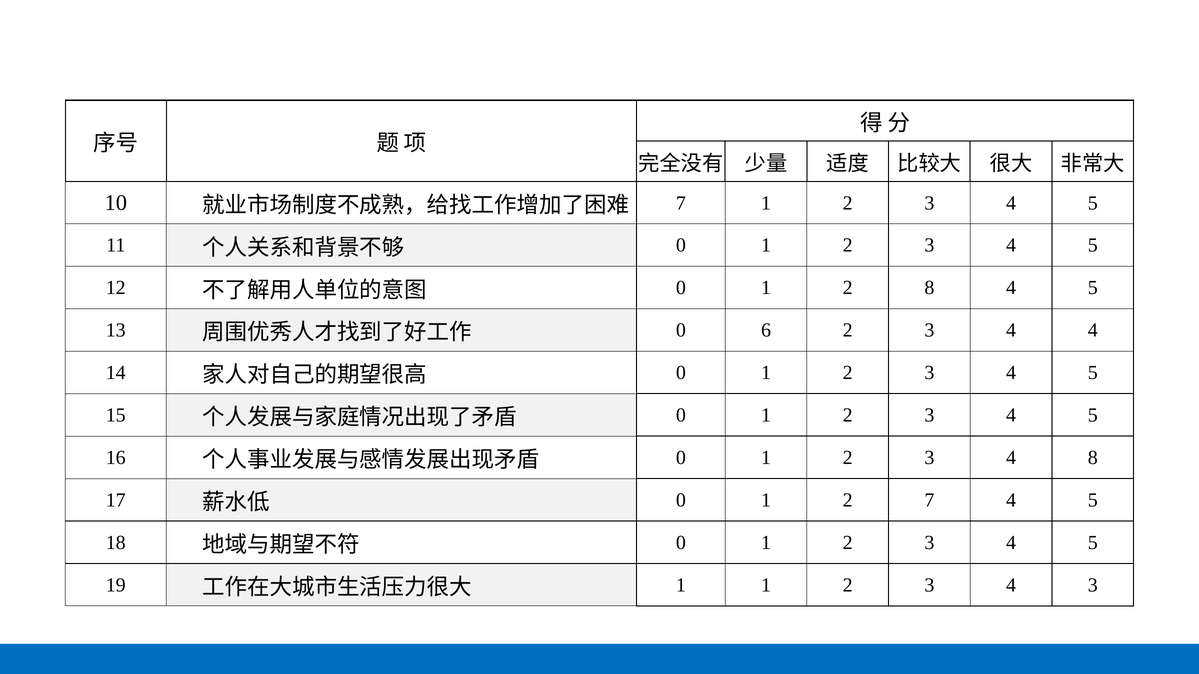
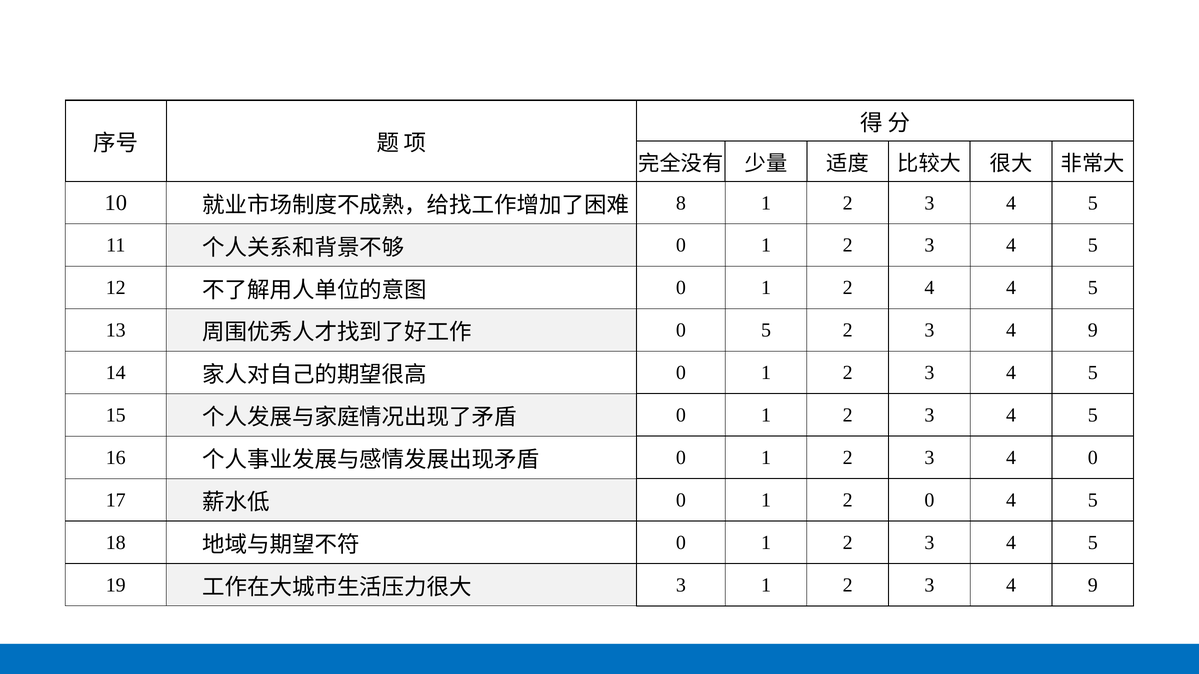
7 at (681, 203): 7 -> 8
2 8: 8 -> 4
0 6: 6 -> 5
4 at (1093, 331): 4 -> 9
4 8: 8 -> 0
2 7: 7 -> 0
1 at (681, 585): 1 -> 3
3 at (1093, 585): 3 -> 9
